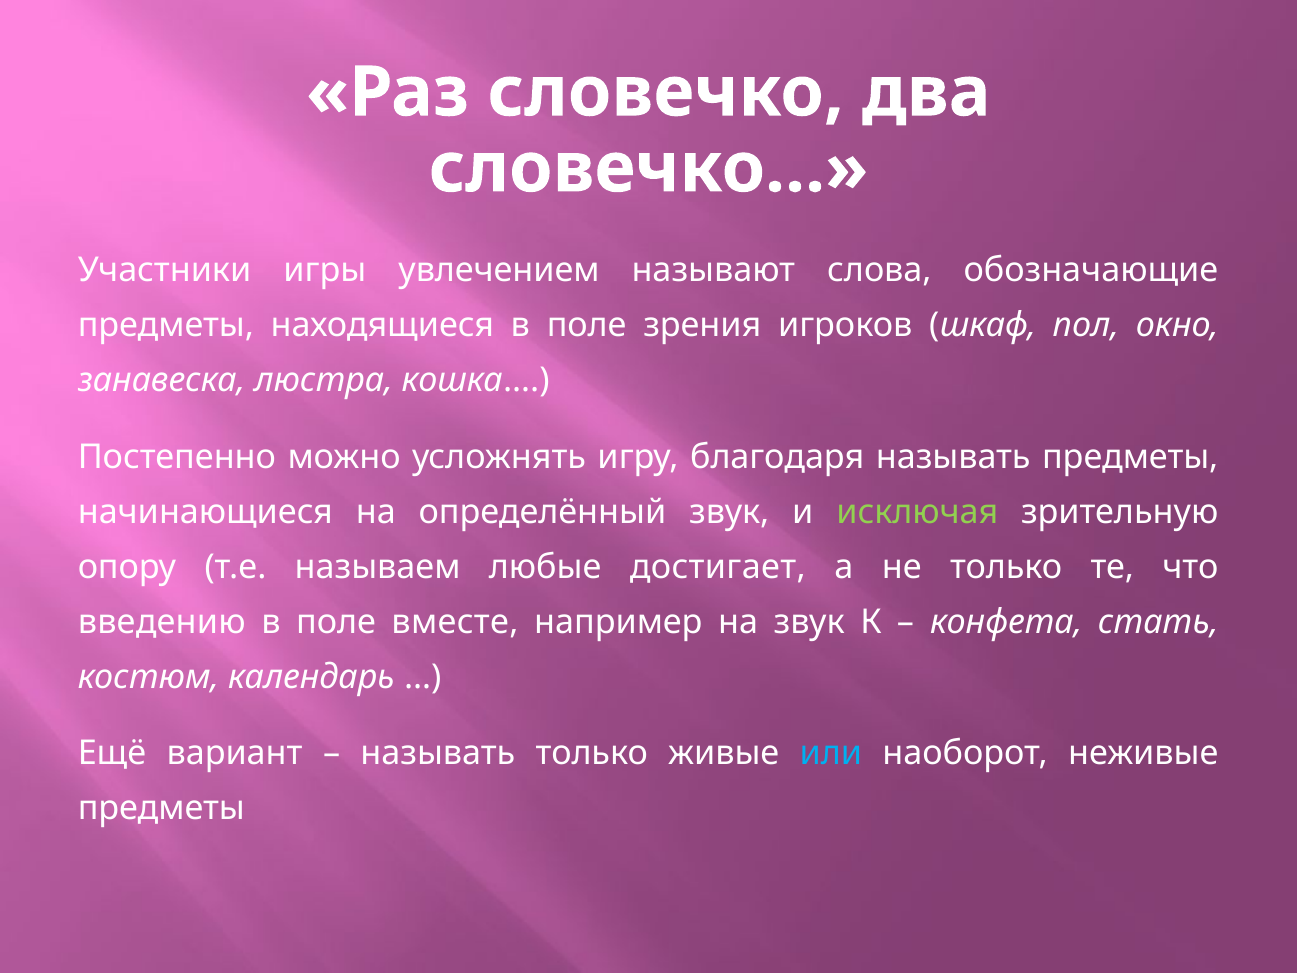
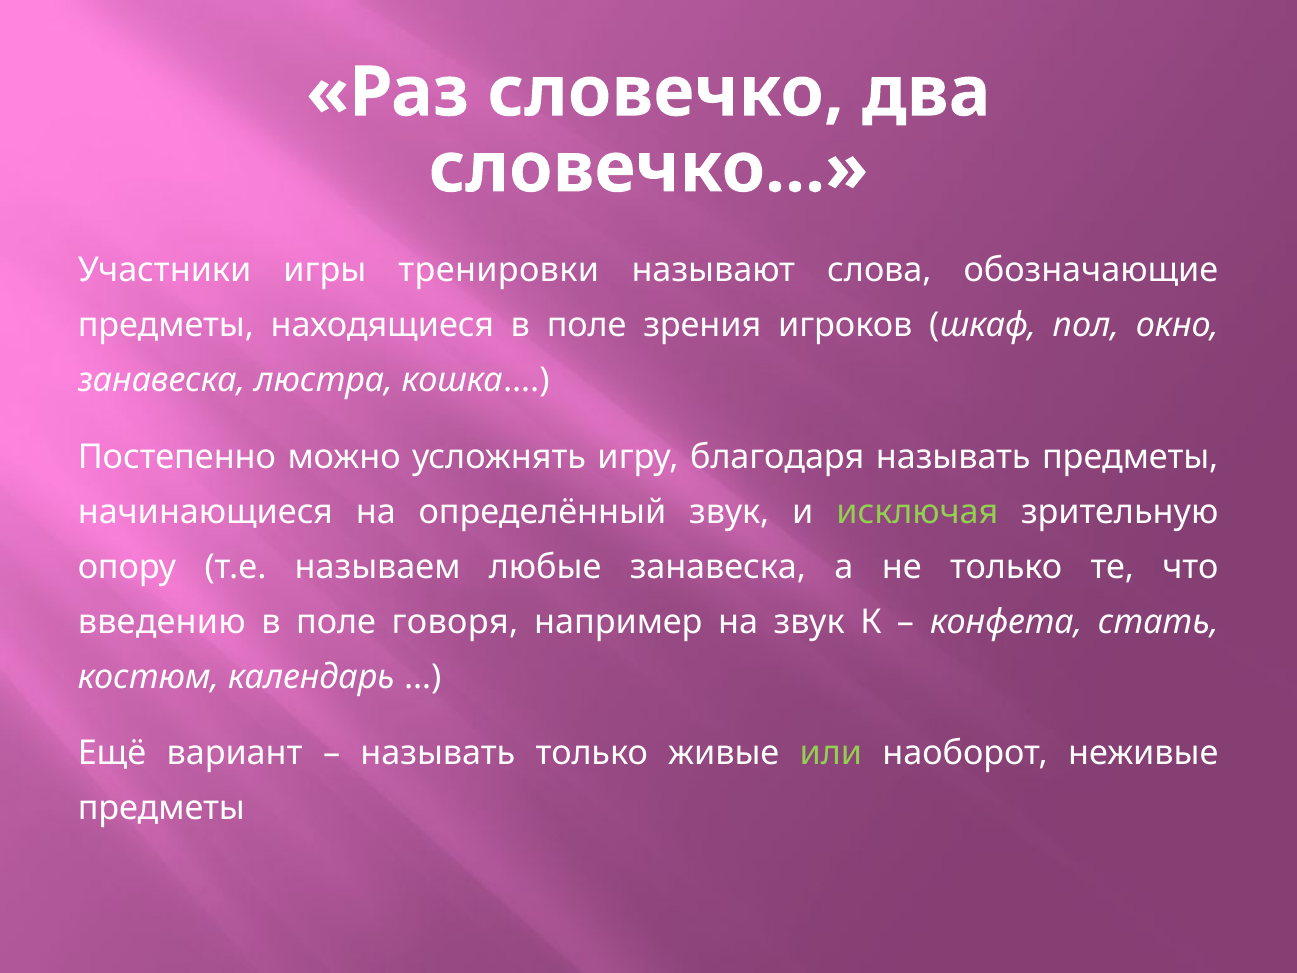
увлечением: увлечением -> тренировки
любые достигает: достигает -> занавеска
вместе: вместе -> говоря
или colour: light blue -> light green
